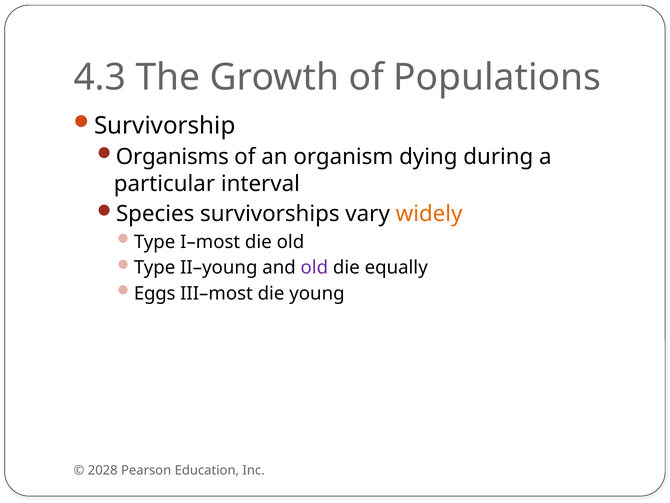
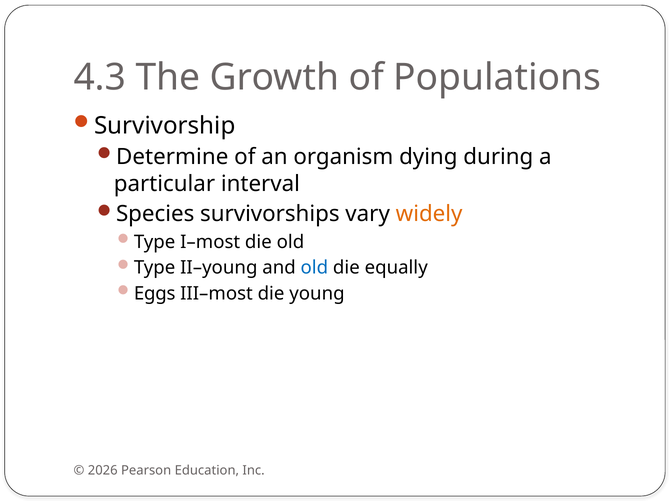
Organisms: Organisms -> Determine
old at (314, 267) colour: purple -> blue
2028: 2028 -> 2026
